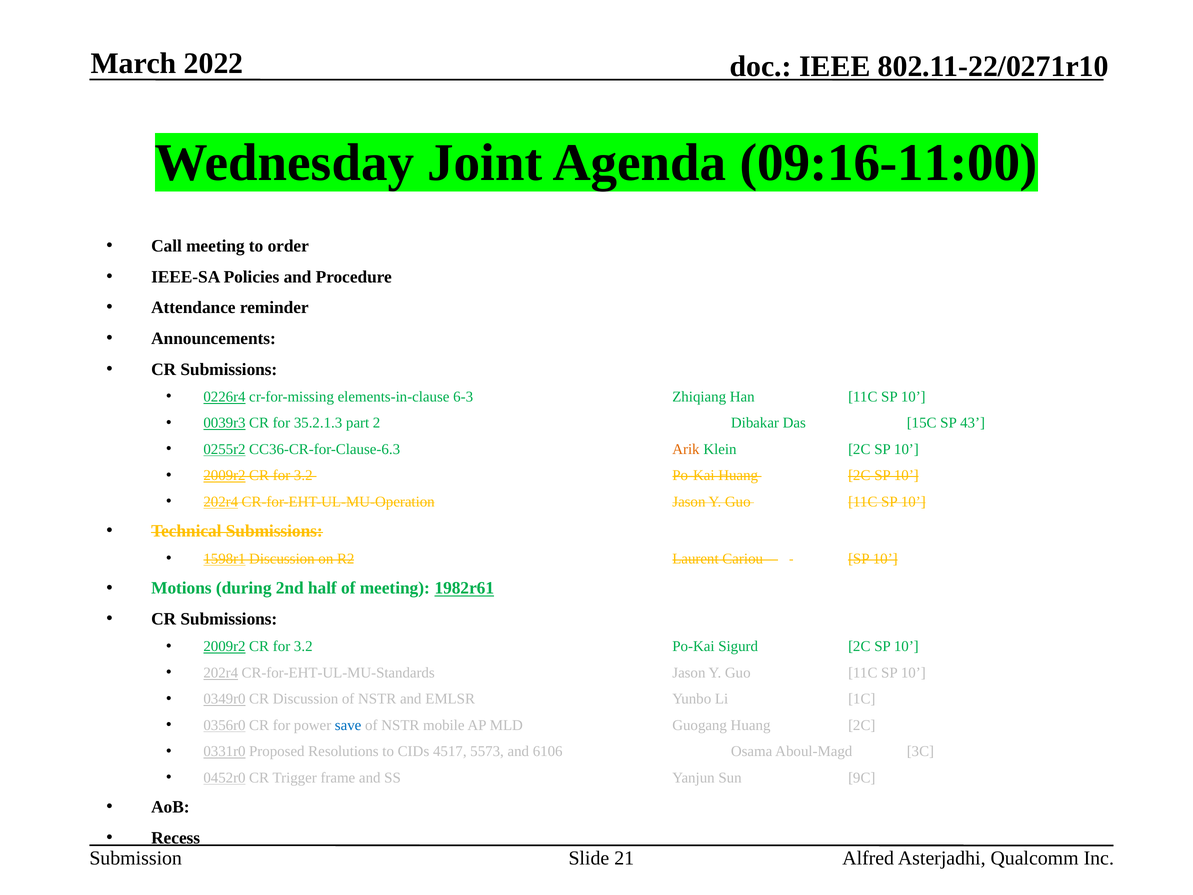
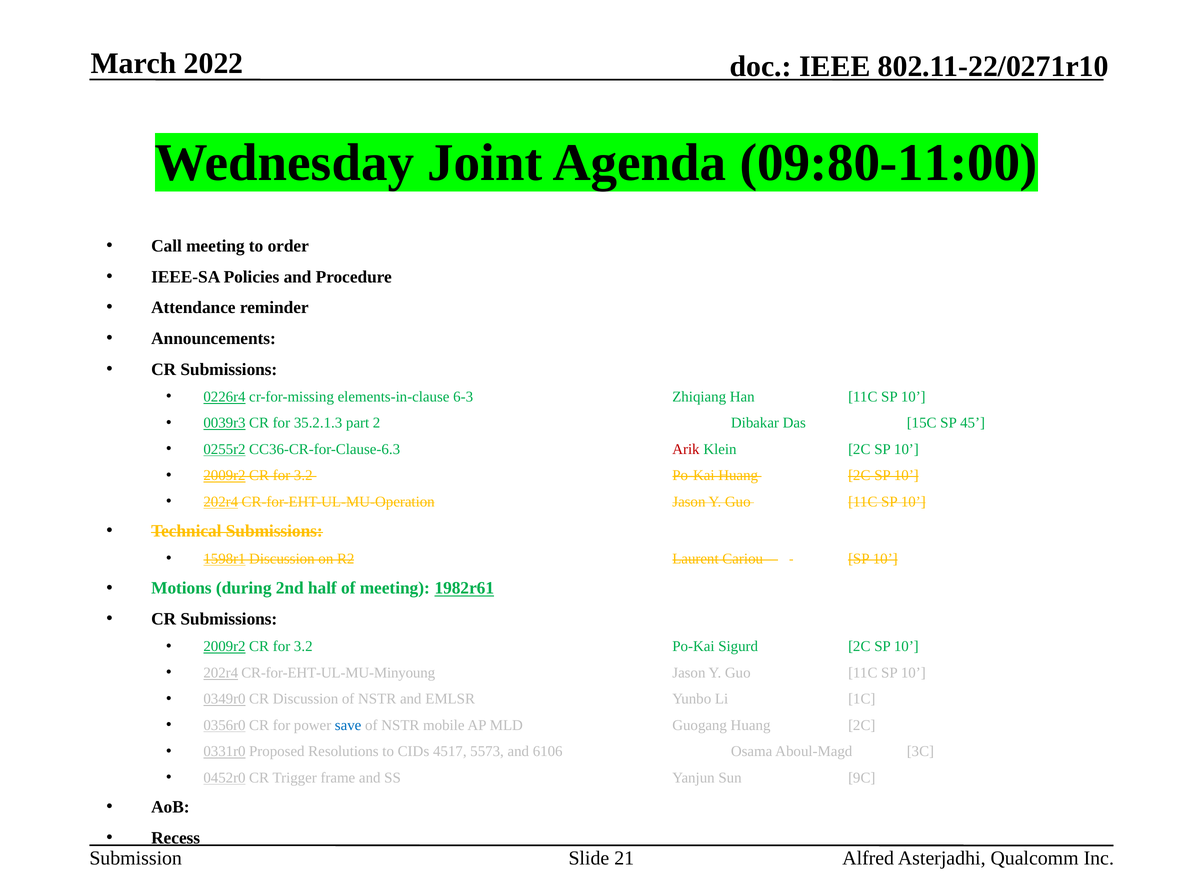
09:16-11:00: 09:16-11:00 -> 09:80-11:00
43: 43 -> 45
Arik colour: orange -> red
CR-for-EHT-UL-MU-Standards: CR-for-EHT-UL-MU-Standards -> CR-for-EHT-UL-MU-Minyoung
